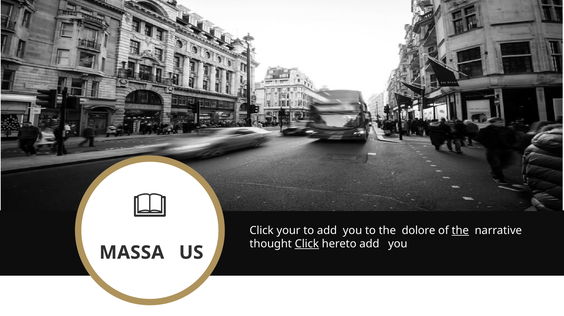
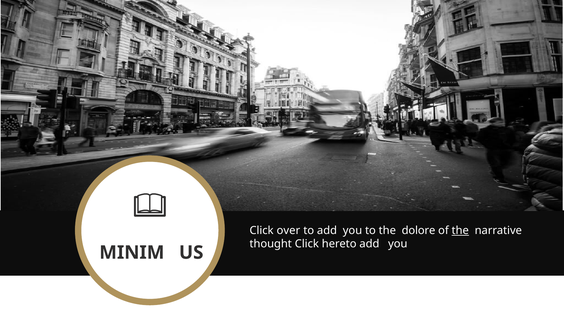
your: your -> over
Click at (307, 244) underline: present -> none
MASSA: MASSA -> MINIM
